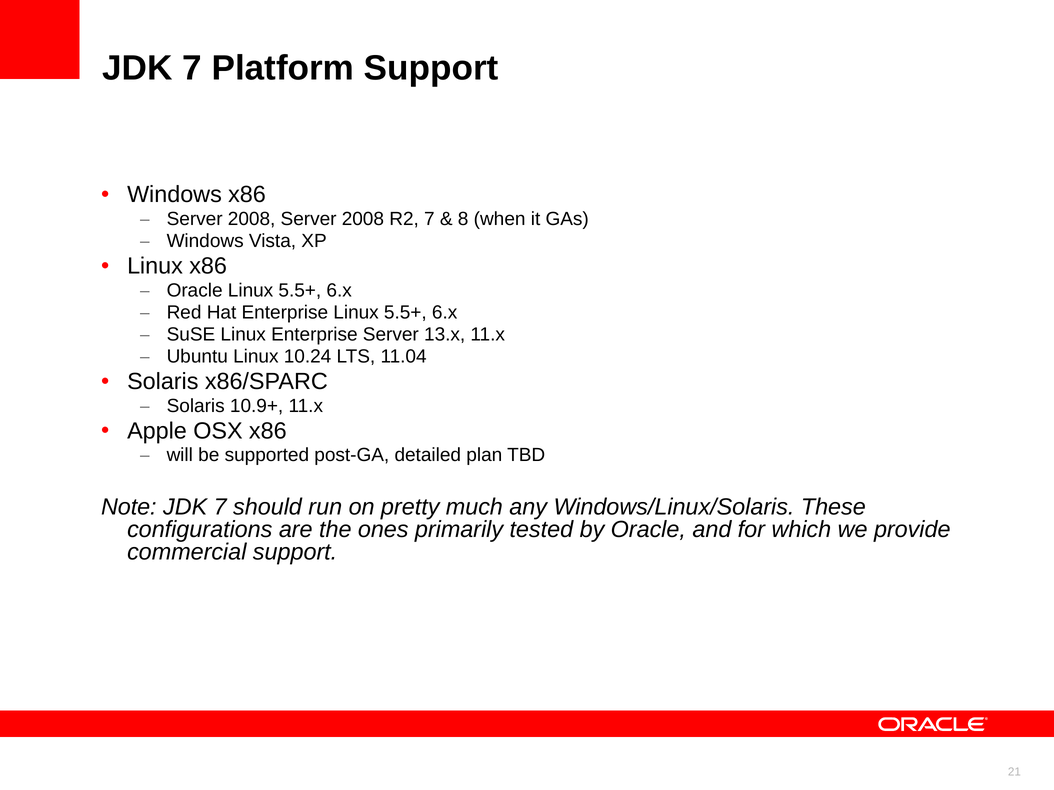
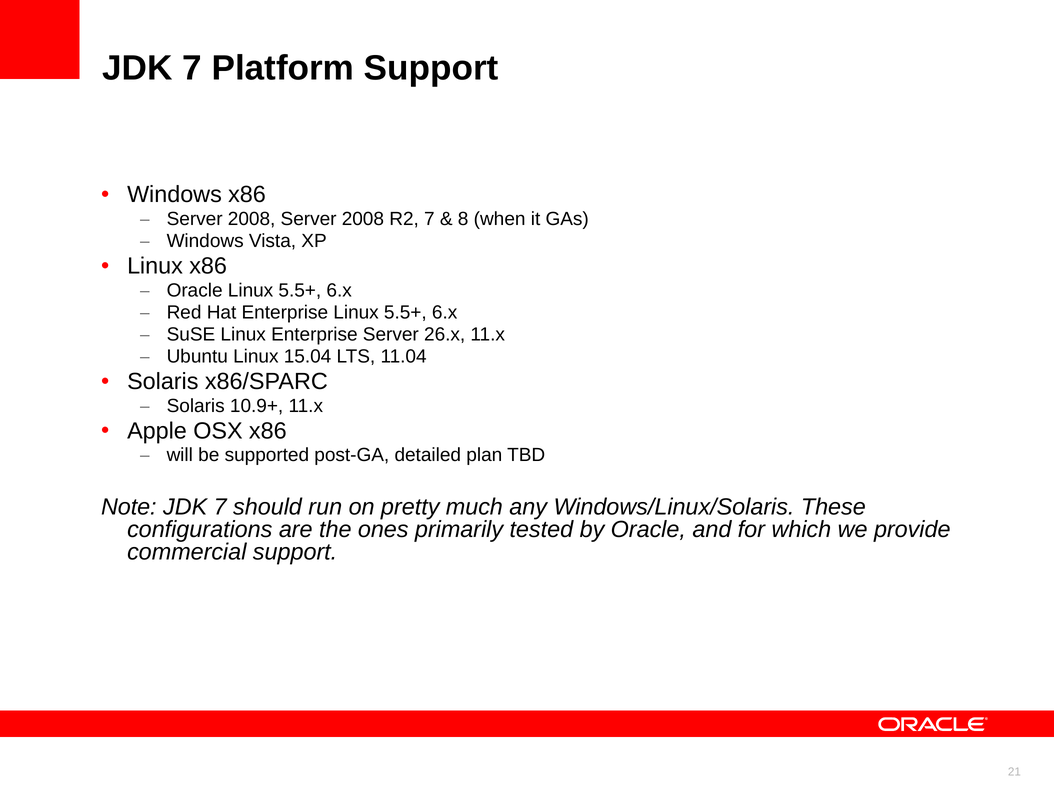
13.x: 13.x -> 26.x
10.24: 10.24 -> 15.04
